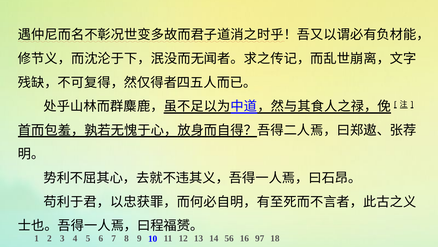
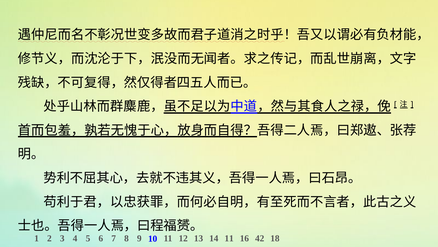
14 56: 56 -> 11
97: 97 -> 42
